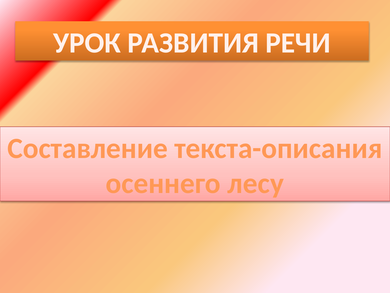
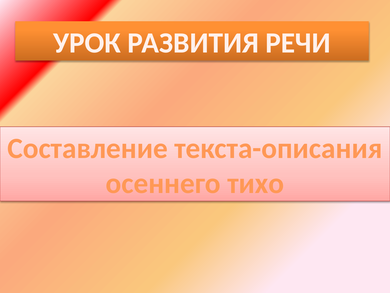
лесу: лесу -> тихо
